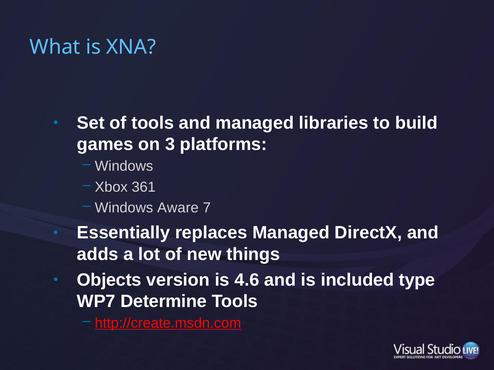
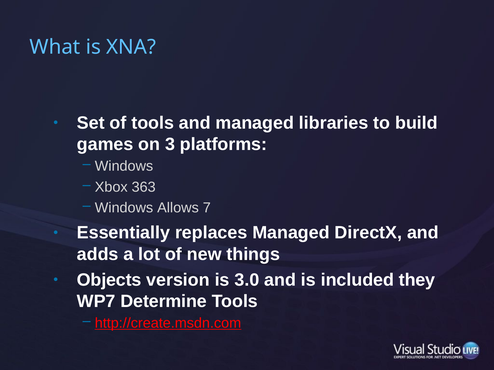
361: 361 -> 363
Aware: Aware -> Allows
4.6: 4.6 -> 3.0
type: type -> they
